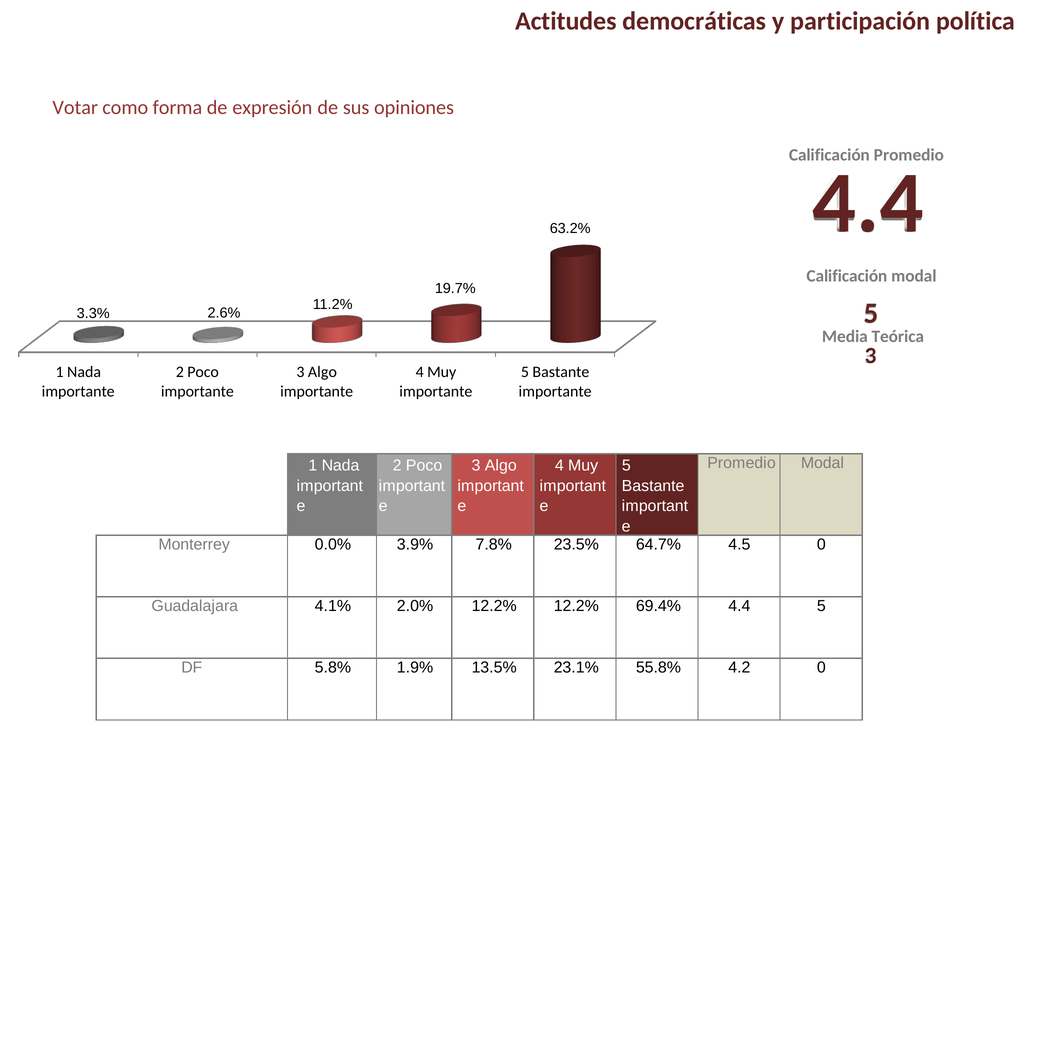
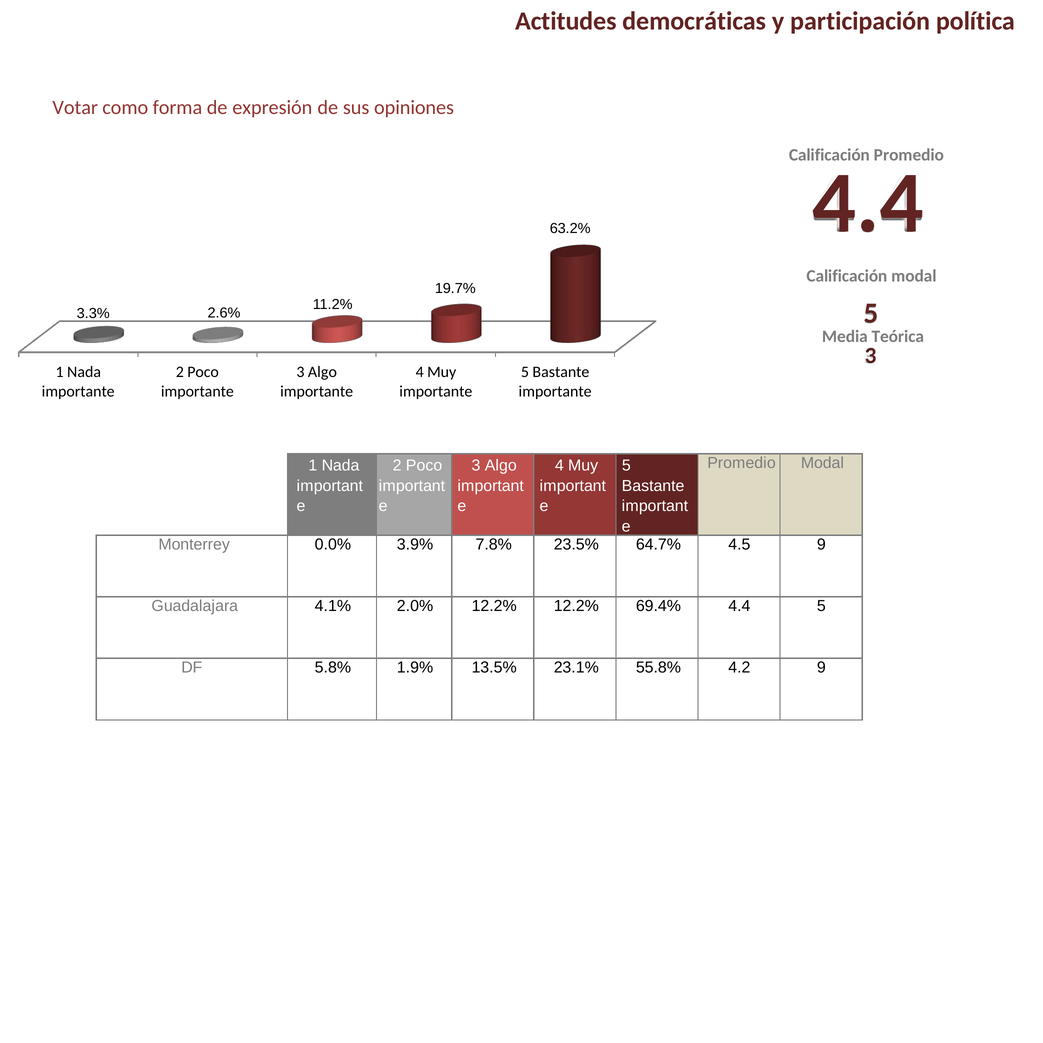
4.5 0: 0 -> 9
4.2 0: 0 -> 9
